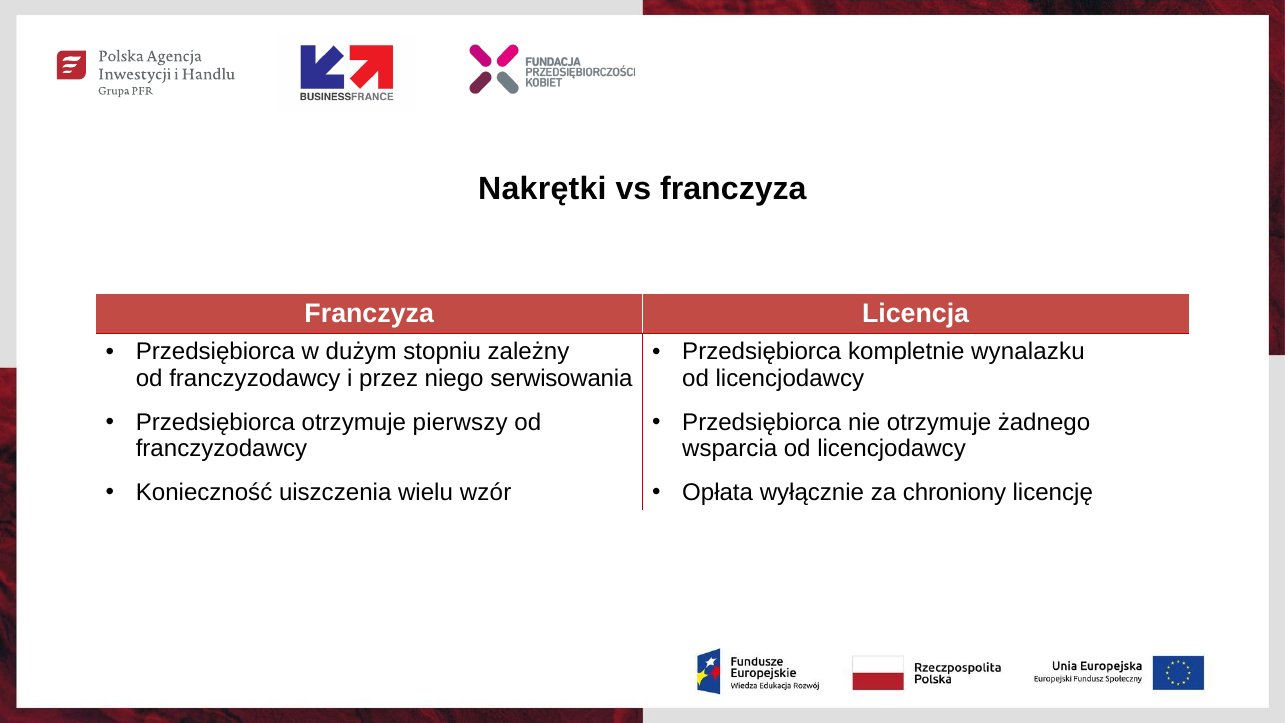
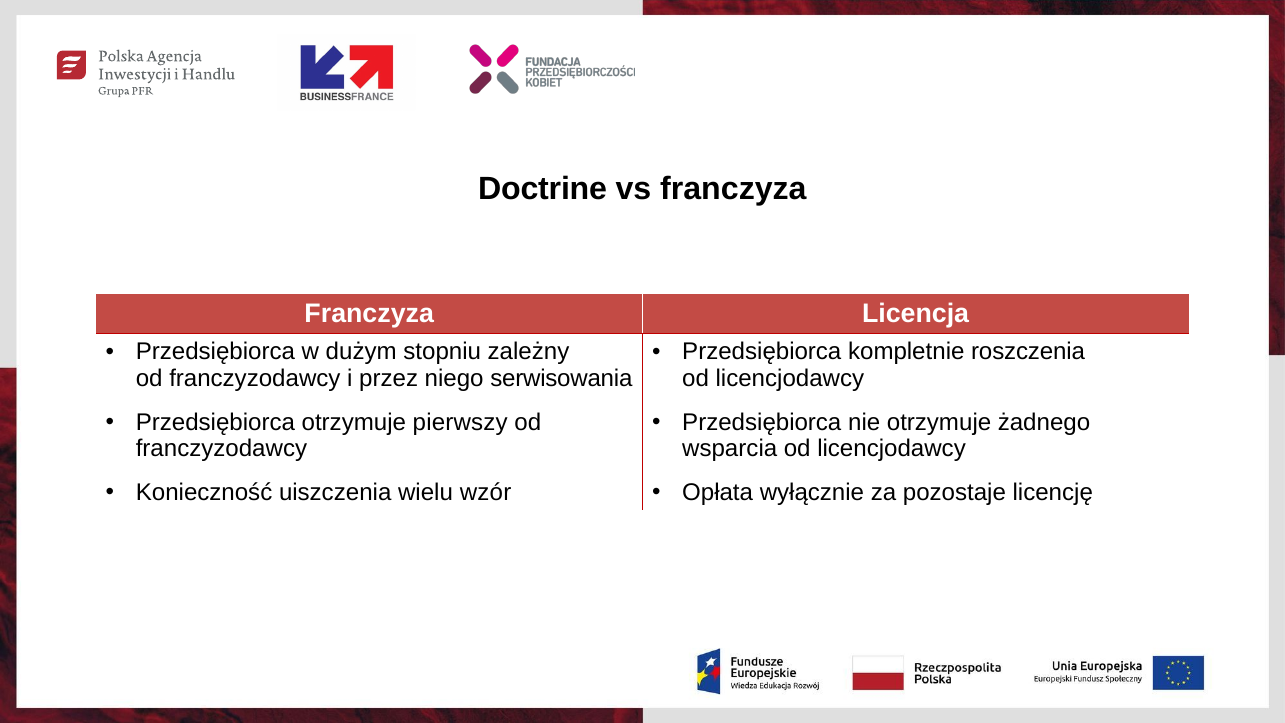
Nakrętki: Nakrętki -> Doctrine
wynalazku: wynalazku -> roszczenia
chroniony: chroniony -> pozostaje
